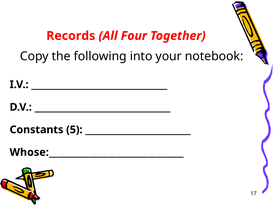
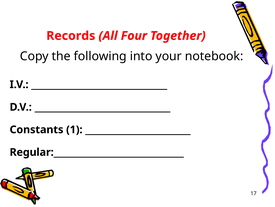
5: 5 -> 1
Whose:______________________________: Whose:______________________________ -> Regular:______________________________
